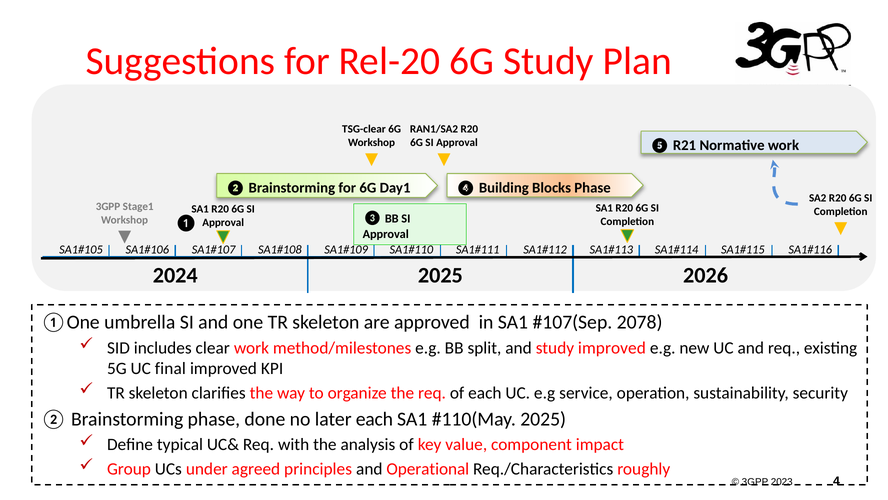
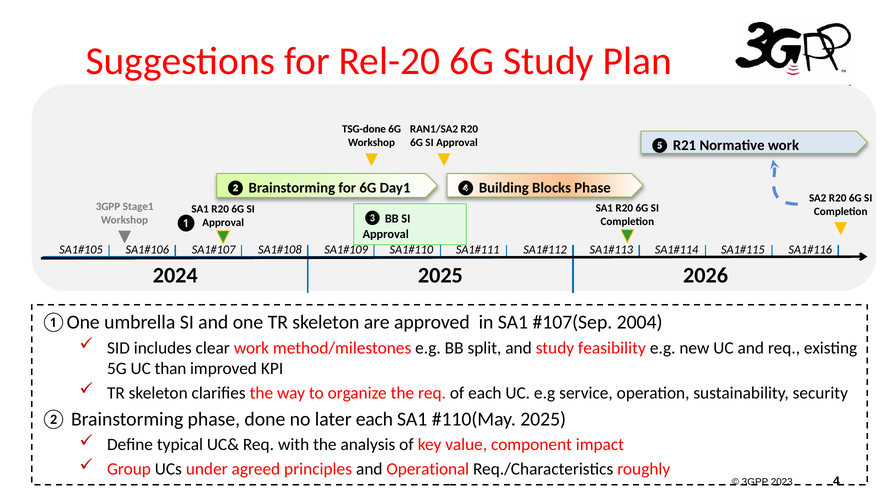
TSG-clear: TSG-clear -> TSG-done
2078: 2078 -> 2004
study improved: improved -> feasibility
final: final -> than
